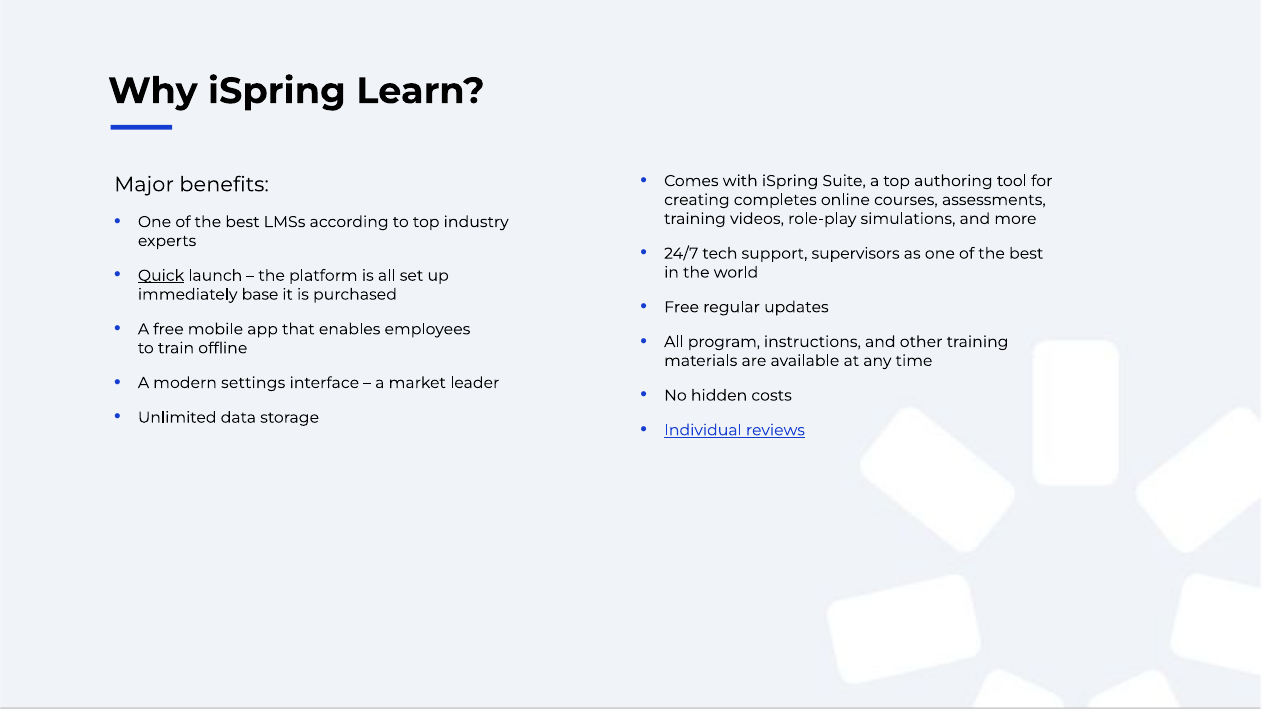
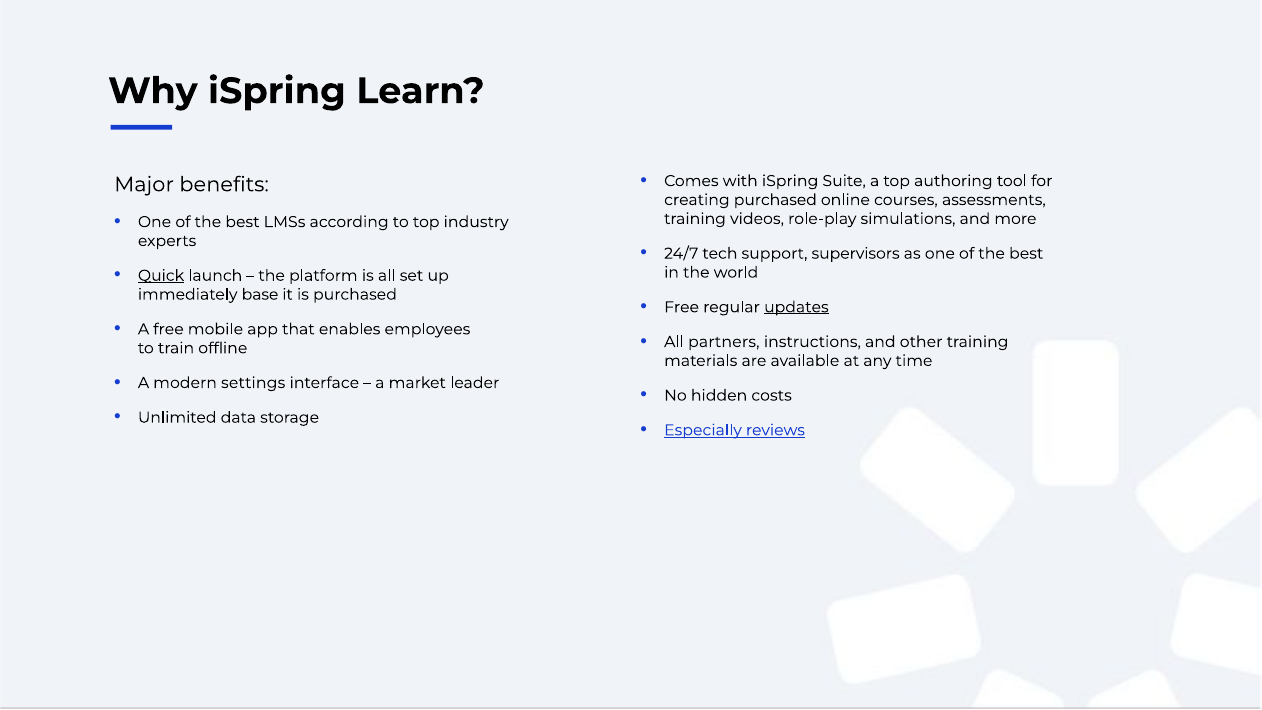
creating completes: completes -> purchased
updates underline: none -> present
program: program -> partners
Individual: Individual -> Especially
